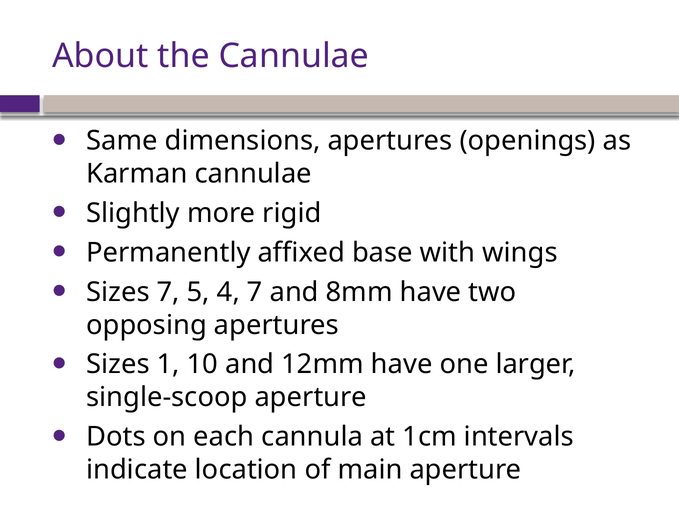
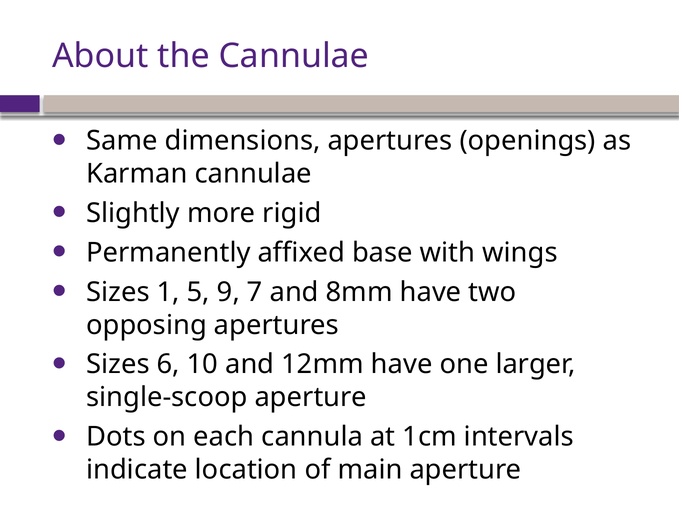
Sizes 7: 7 -> 1
4: 4 -> 9
1: 1 -> 6
